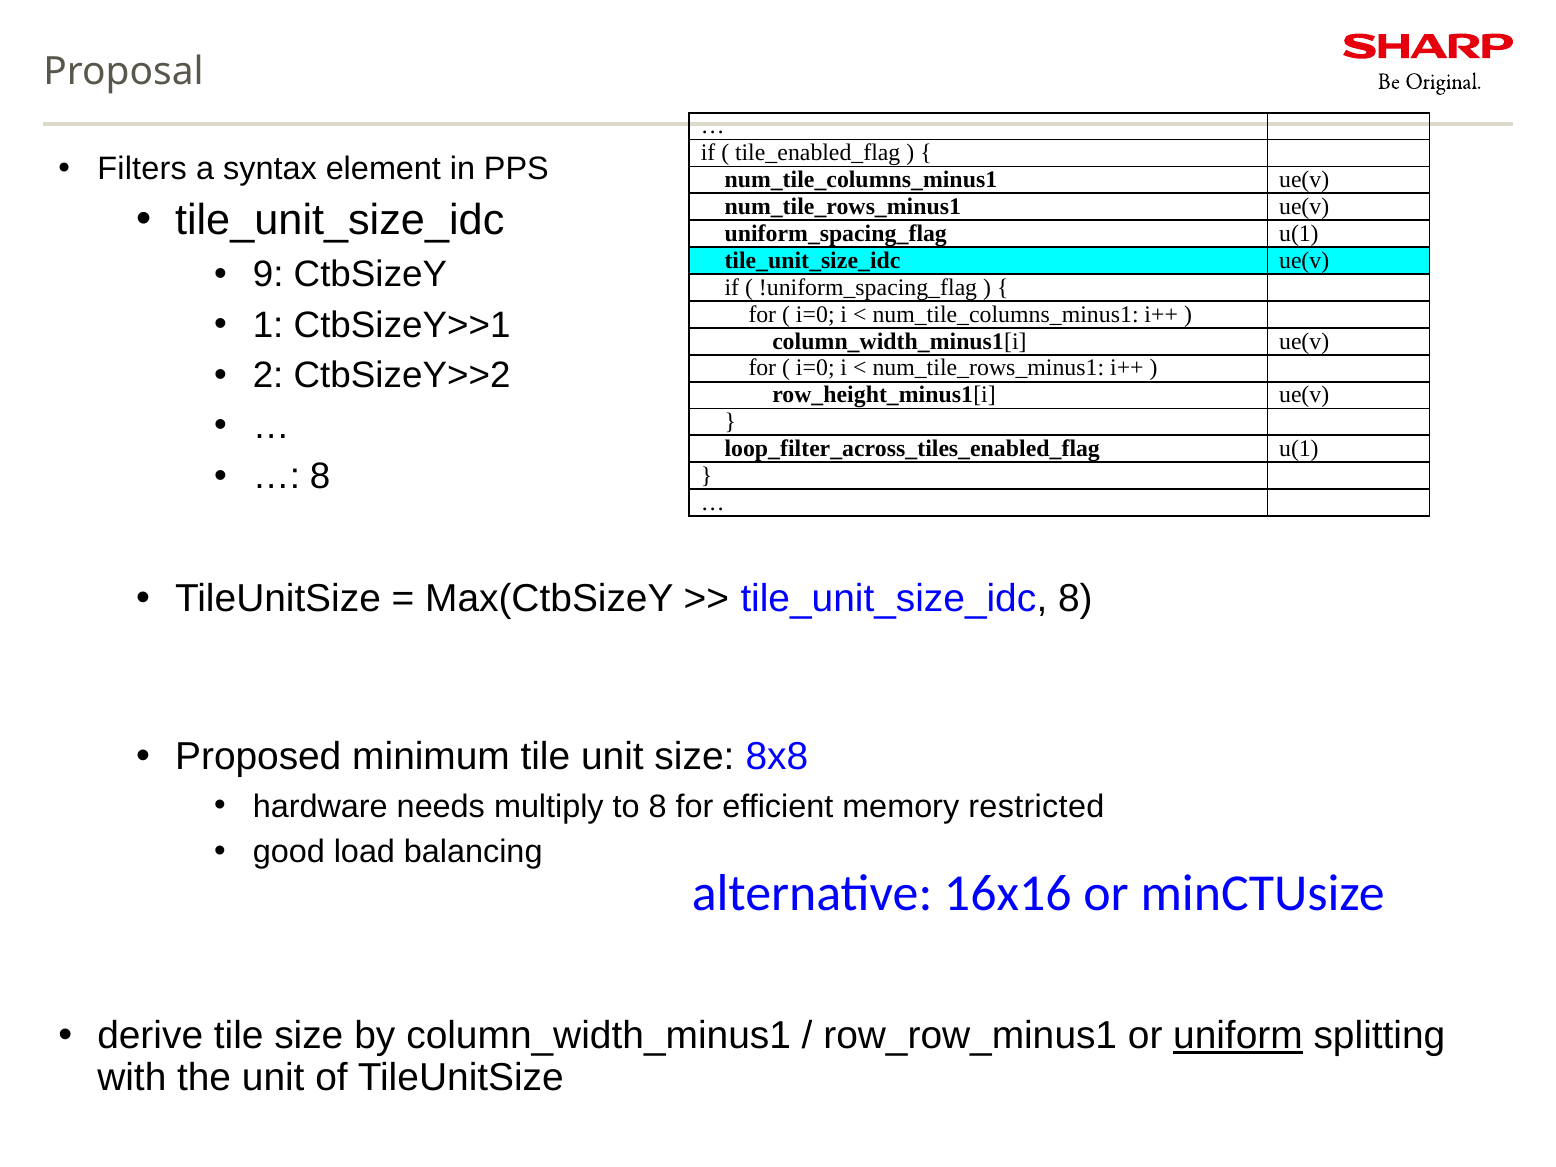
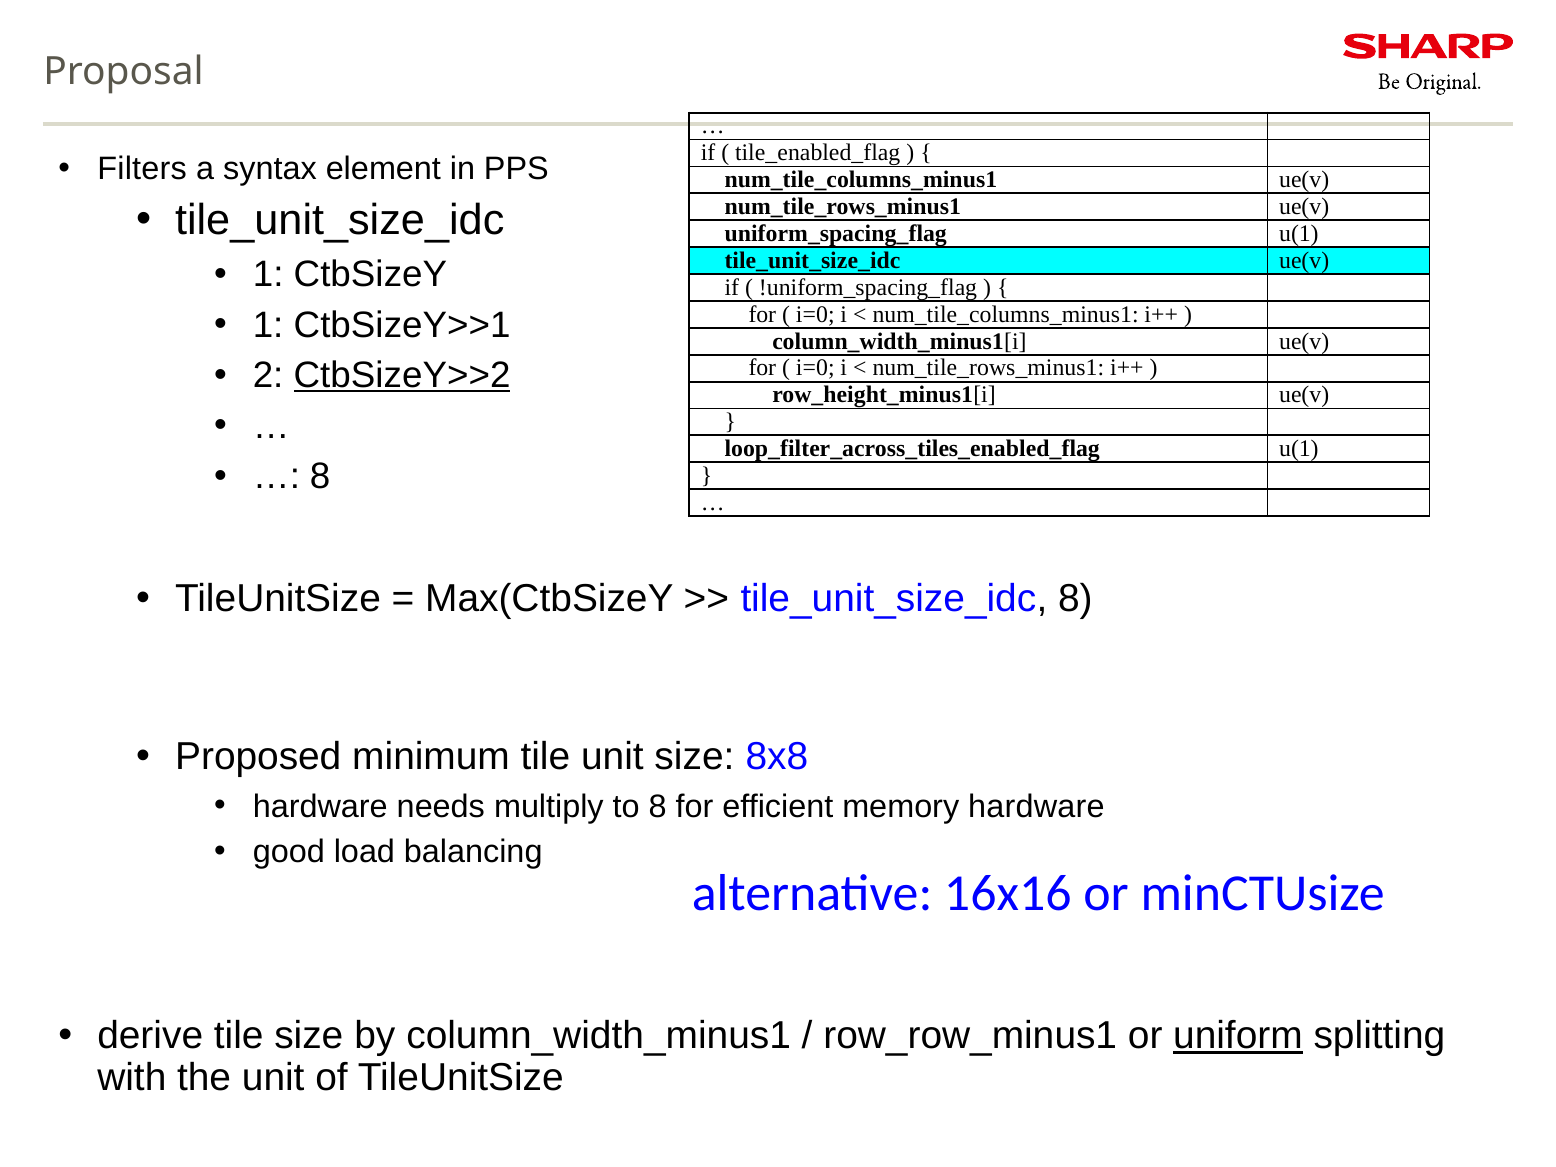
9 at (268, 275): 9 -> 1
CtbSizeY>>2 underline: none -> present
memory restricted: restricted -> hardware
